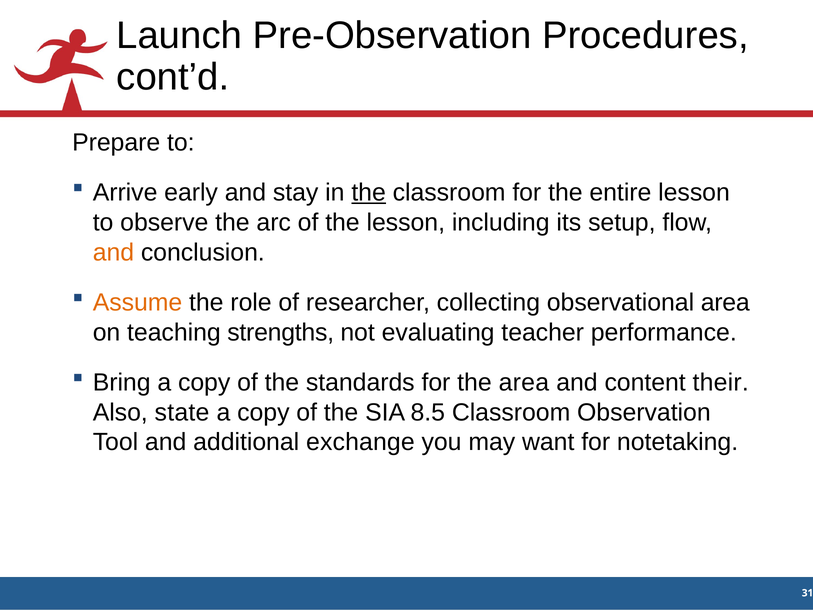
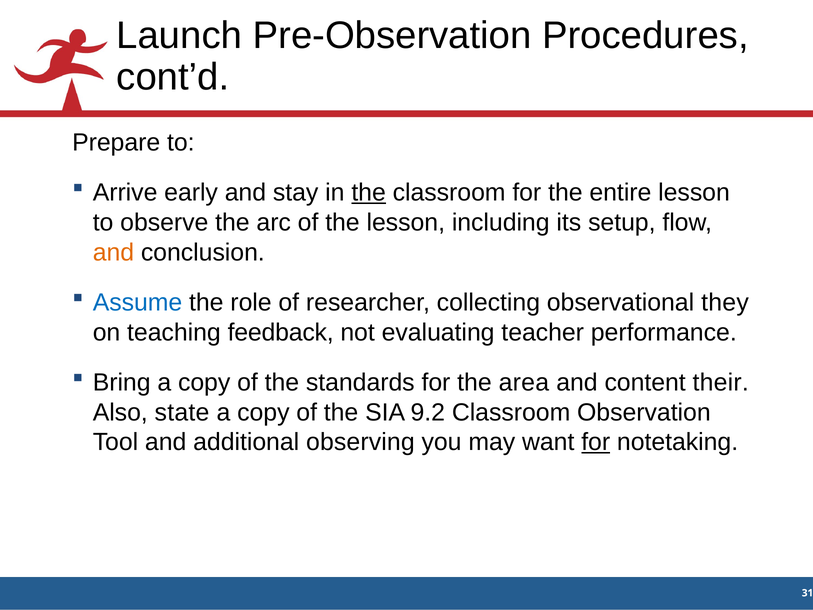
Assume colour: orange -> blue
observational area: area -> they
strengths: strengths -> feedback
8.5: 8.5 -> 9.2
exchange: exchange -> observing
for at (596, 442) underline: none -> present
